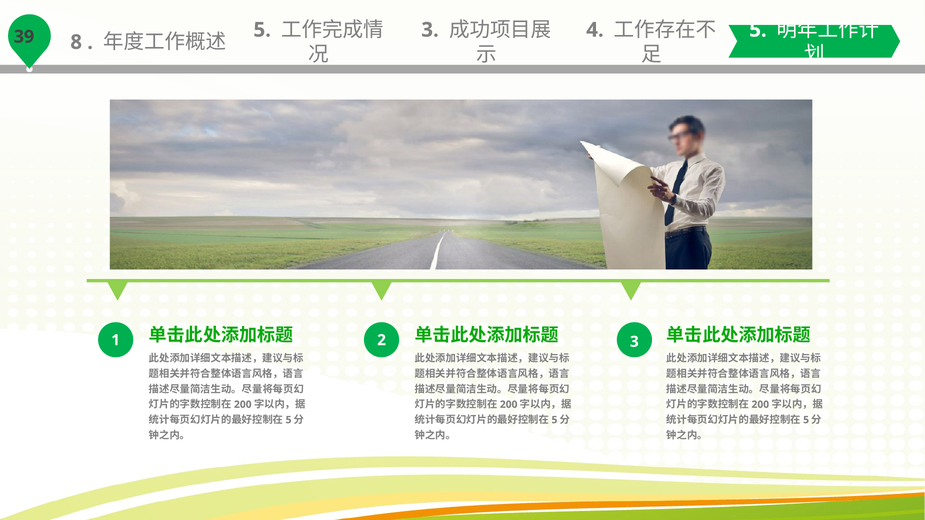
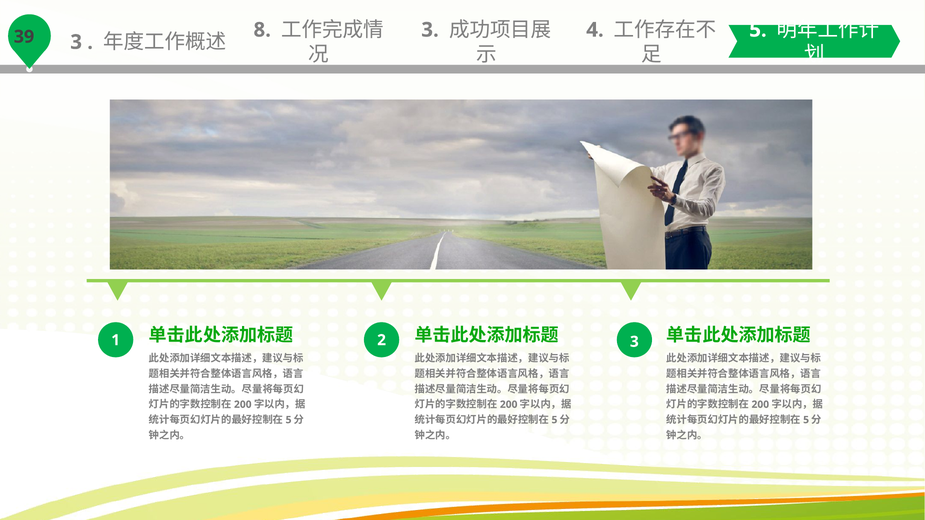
8 at (76, 42): 8 -> 3
5 at (262, 30): 5 -> 8
